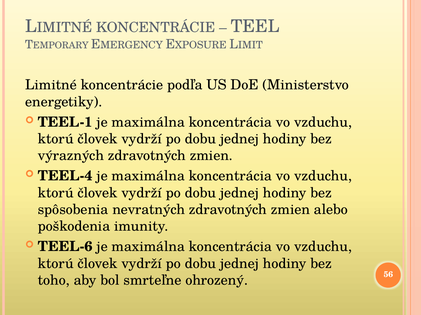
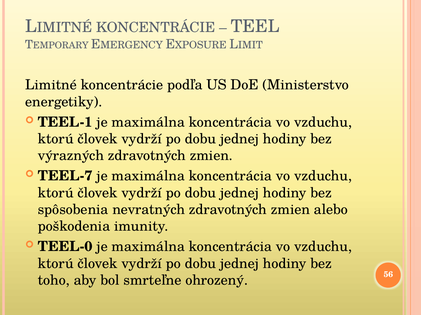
TEEL-4: TEEL-4 -> TEEL-7
TEEL-6: TEEL-6 -> TEEL-0
